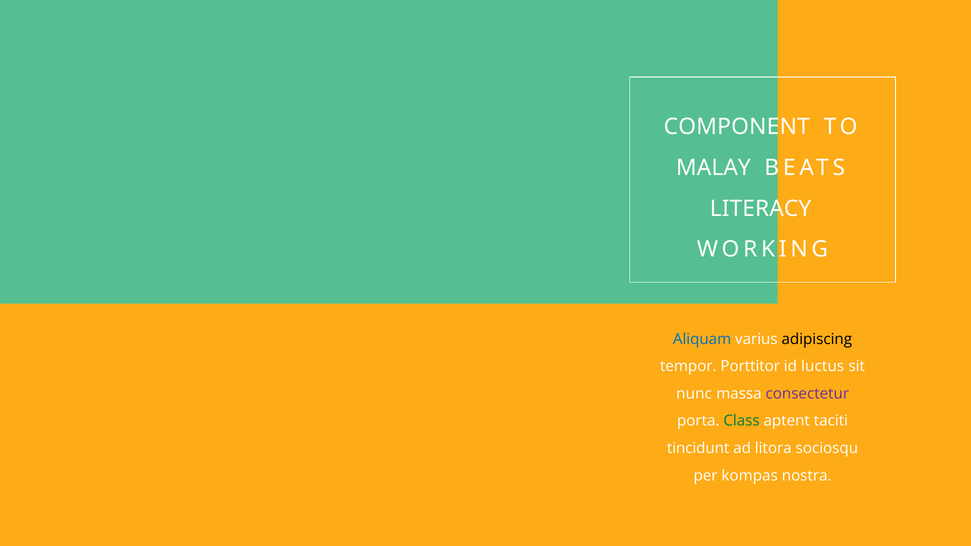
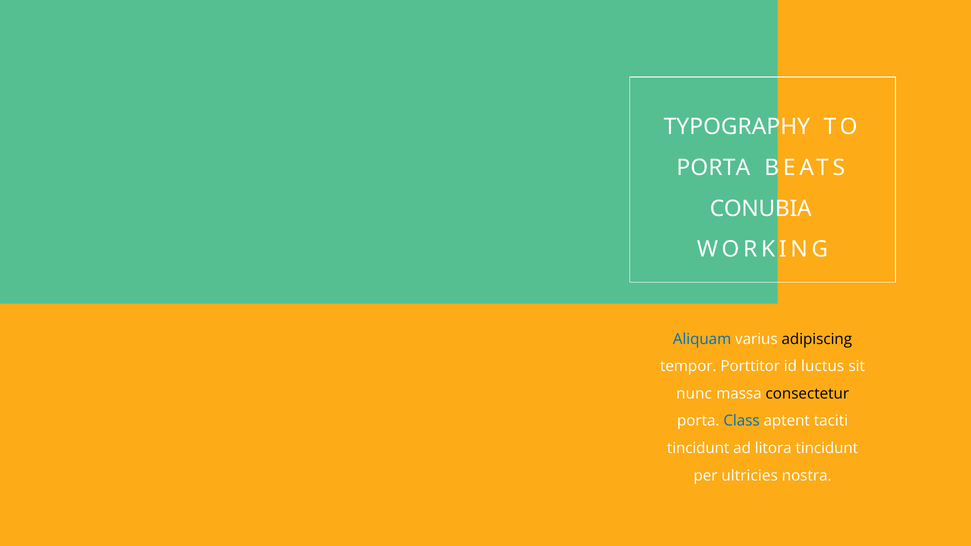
COMPONENT: COMPONENT -> TYPOGRAPHY
MALAY at (713, 168): MALAY -> PORTA
LITERACY: LITERACY -> CONUBIA
consectetur colour: purple -> black
Class colour: green -> blue
litora sociosqu: sociosqu -> tincidunt
kompas: kompas -> ultricies
